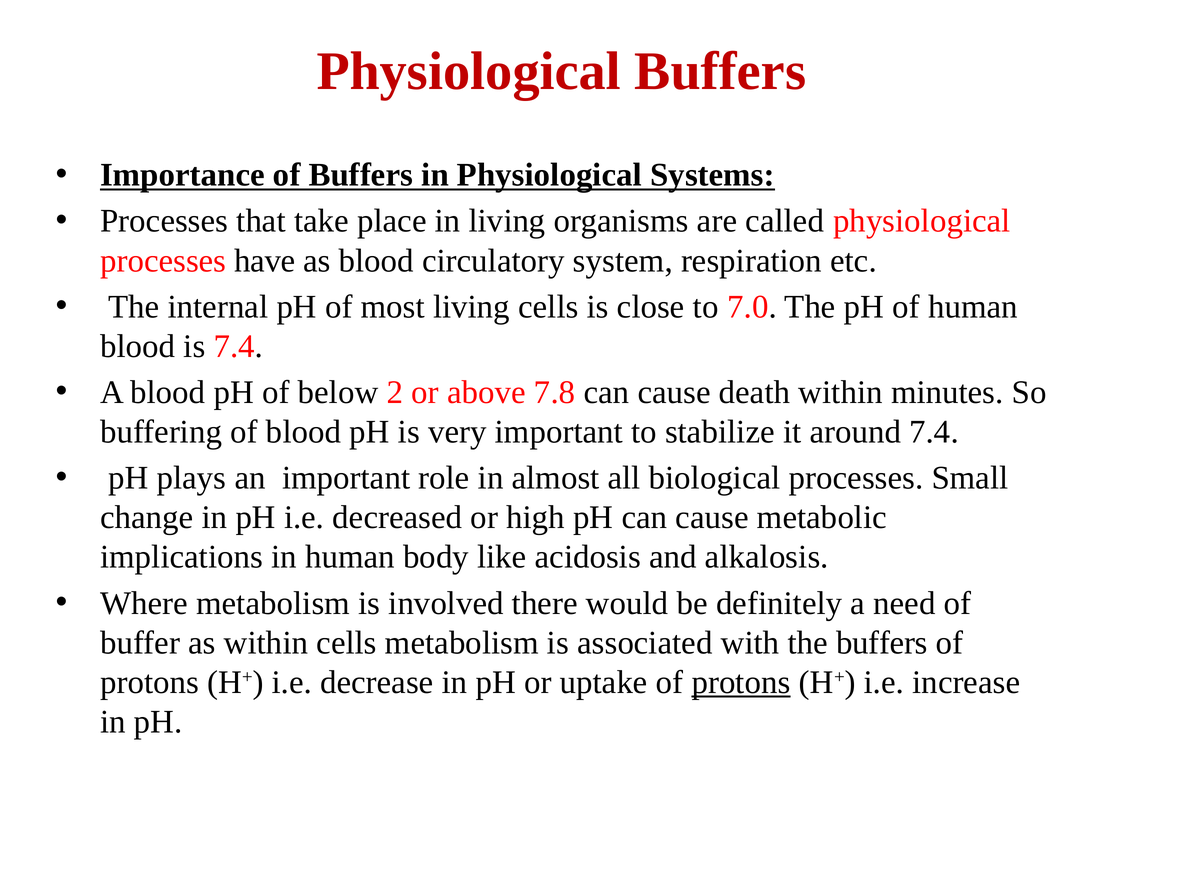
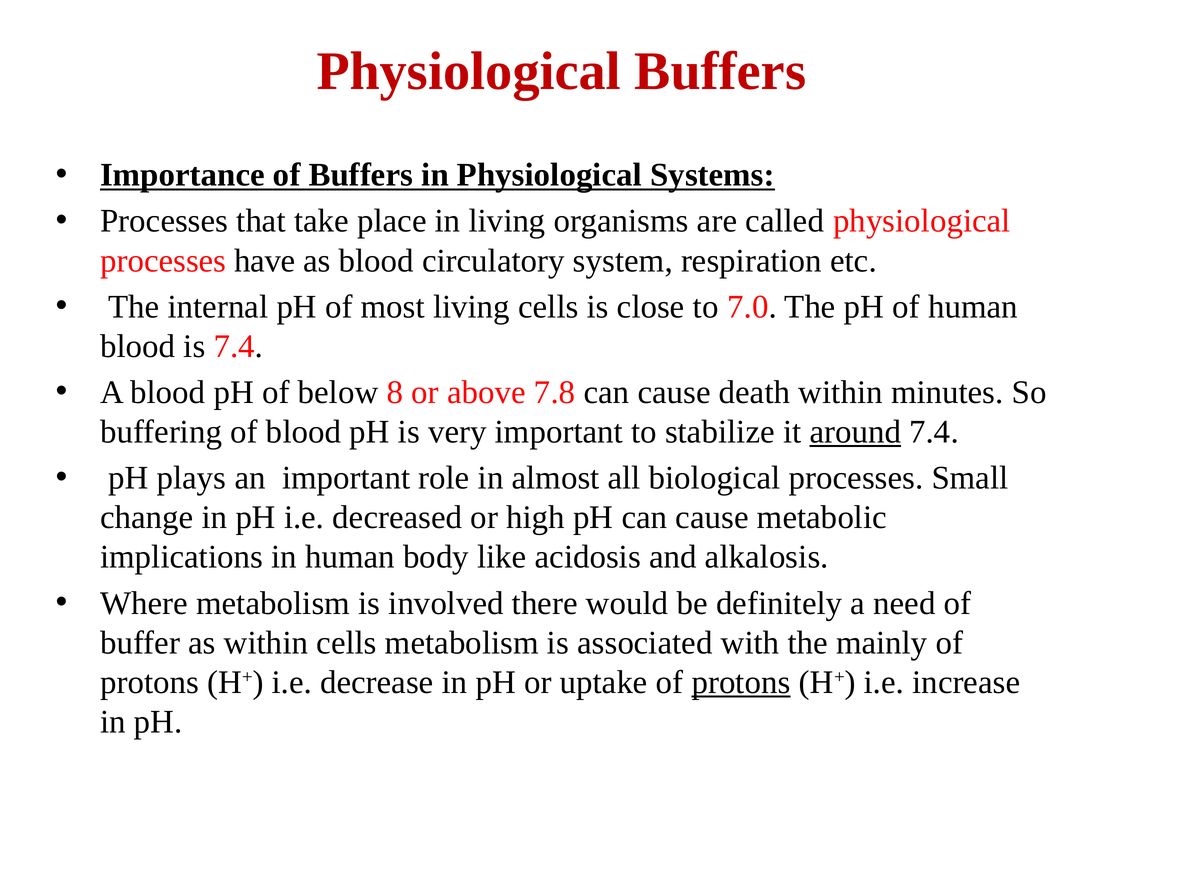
2: 2 -> 8
around underline: none -> present
the buffers: buffers -> mainly
